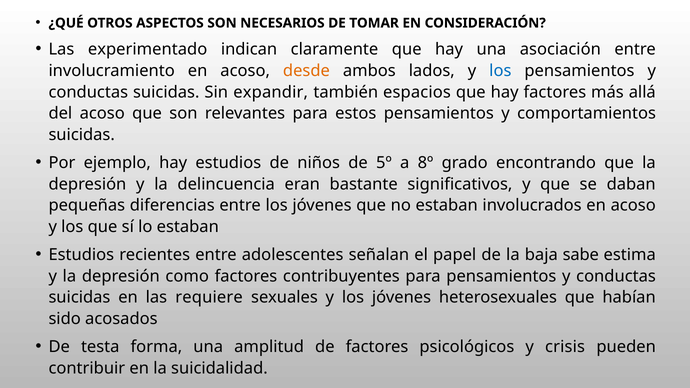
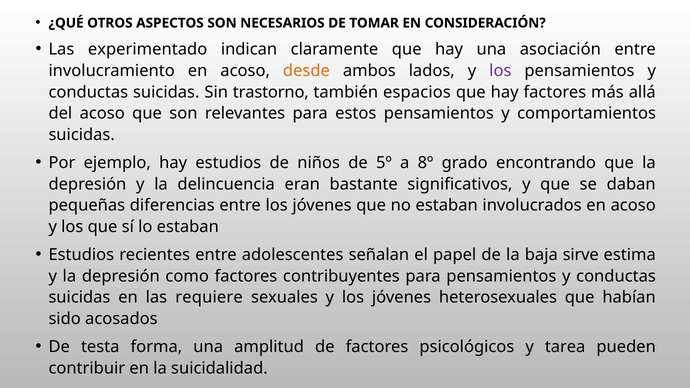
los at (500, 71) colour: blue -> purple
expandir: expandir -> trastorno
sabe: sabe -> sirve
crisis: crisis -> tarea
